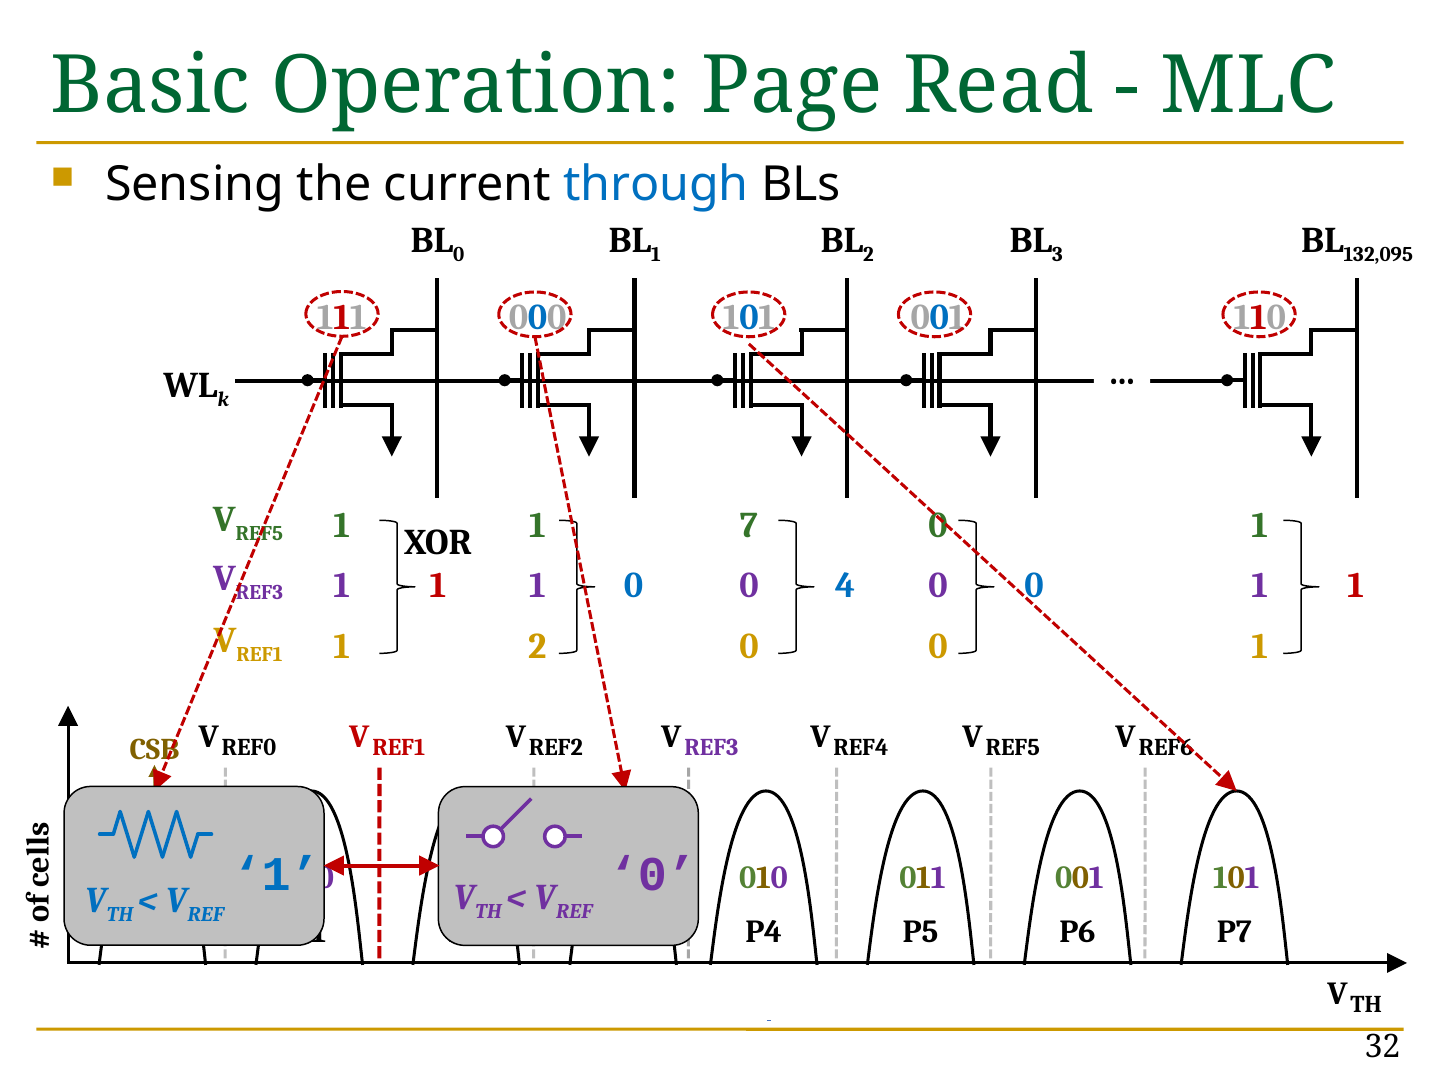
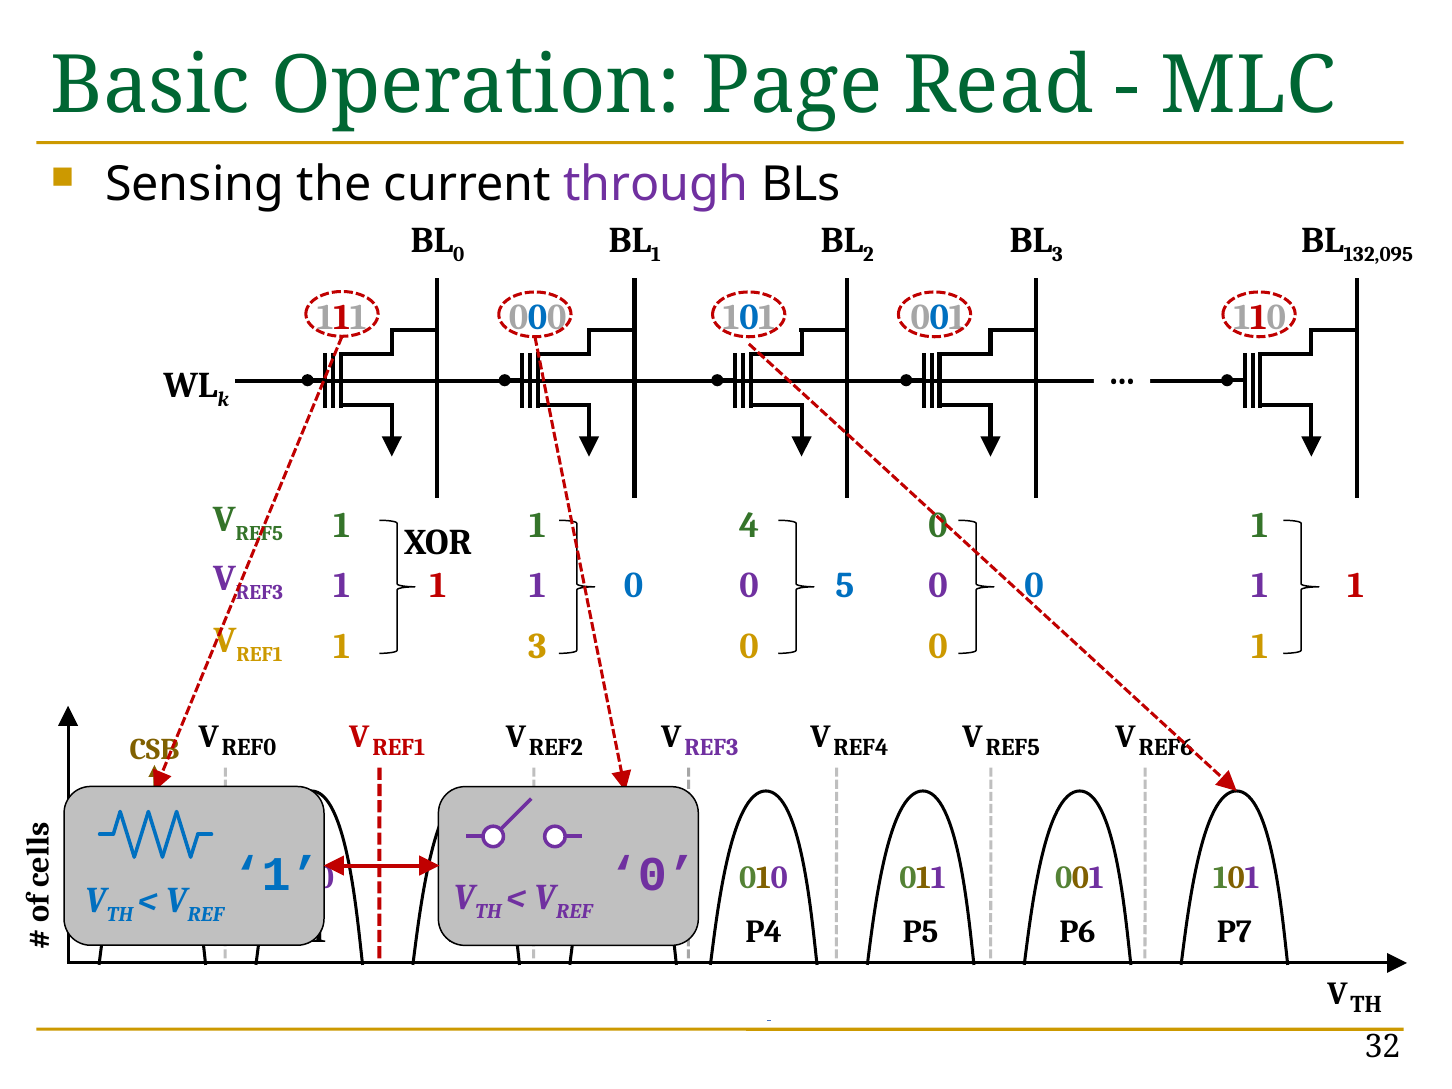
through colour: blue -> purple
7: 7 -> 4
4: 4 -> 5
1 2: 2 -> 3
